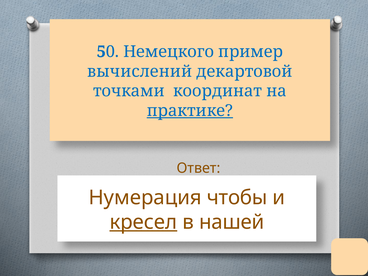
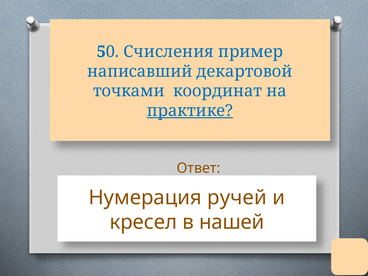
Немецкого: Немецкого -> Счисления
вычислений: вычислений -> написавший
чтобы: чтобы -> ручей
кресел underline: present -> none
